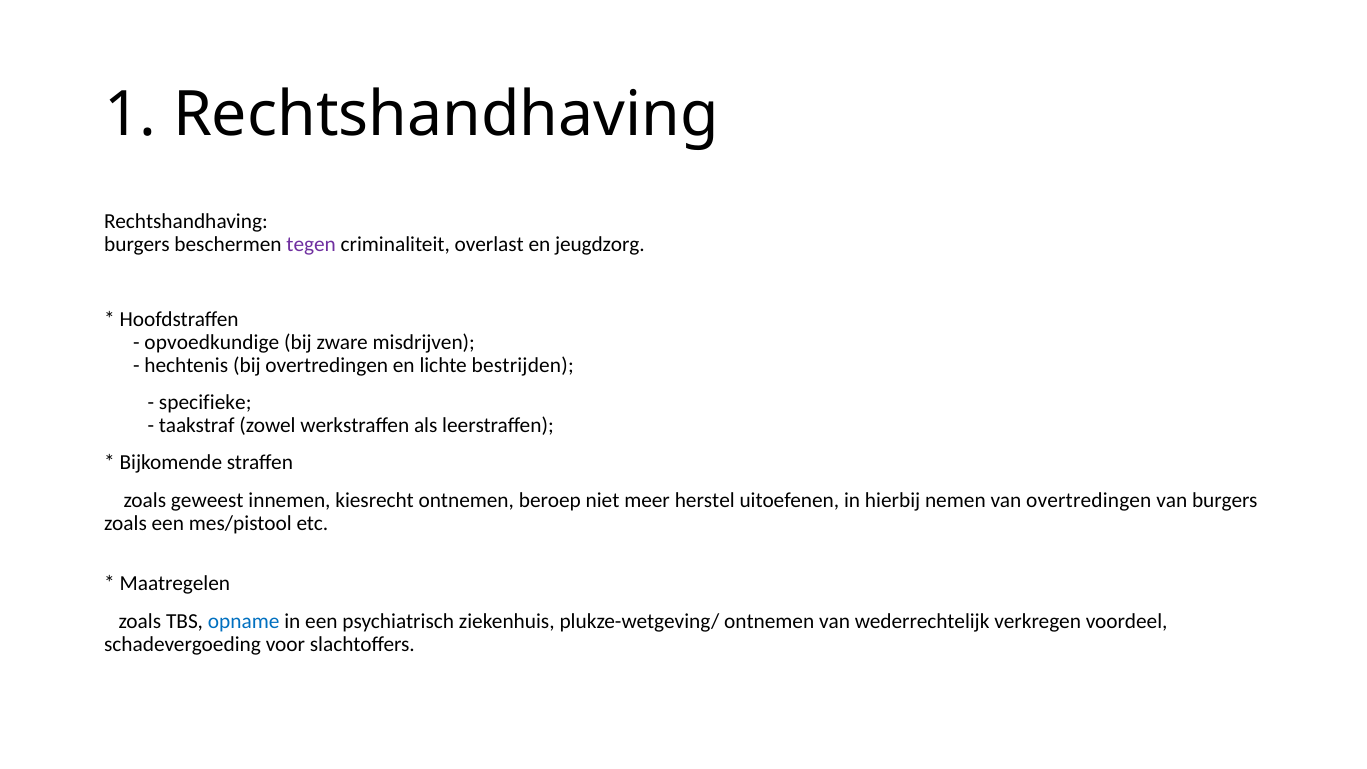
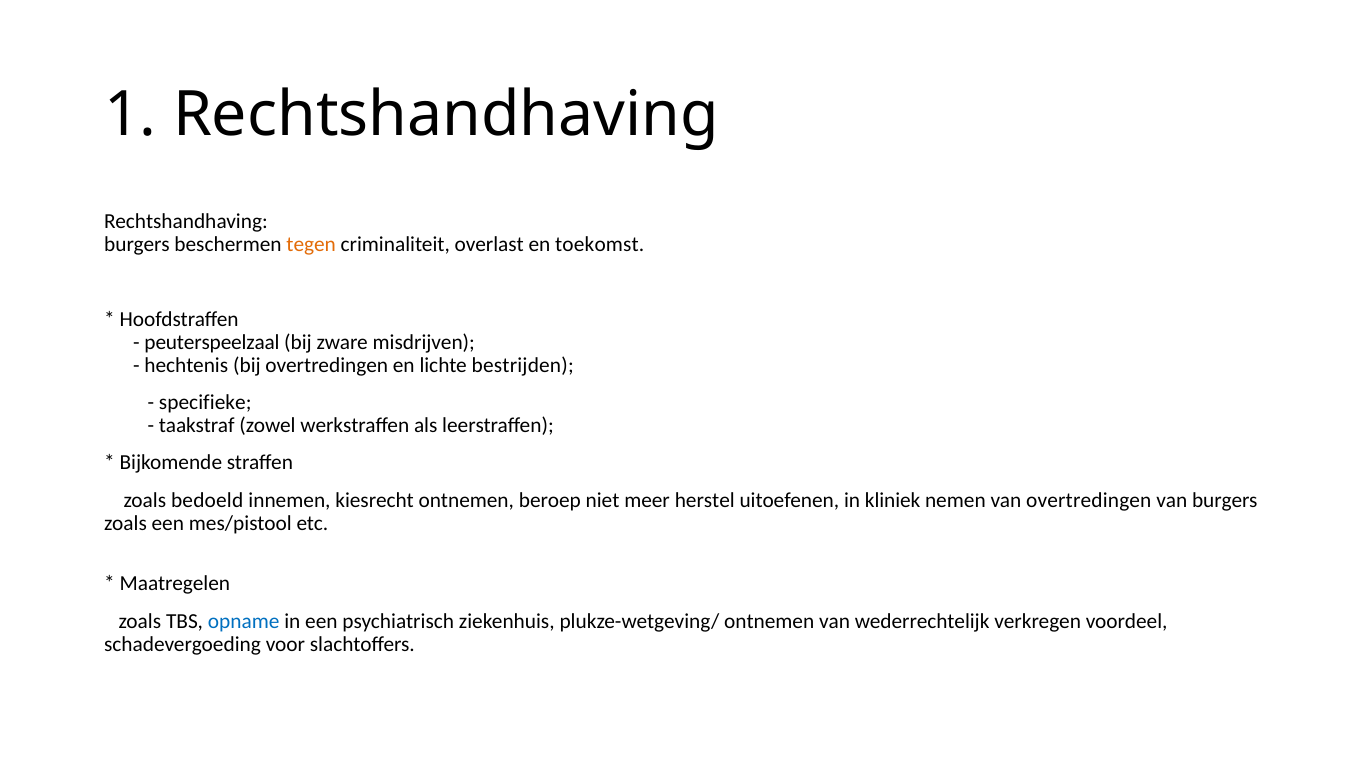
tegen colour: purple -> orange
jeugdzorg: jeugdzorg -> toekomst
opvoedkundige: opvoedkundige -> peuterspeelzaal
geweest: geweest -> bedoeld
hierbij: hierbij -> kliniek
